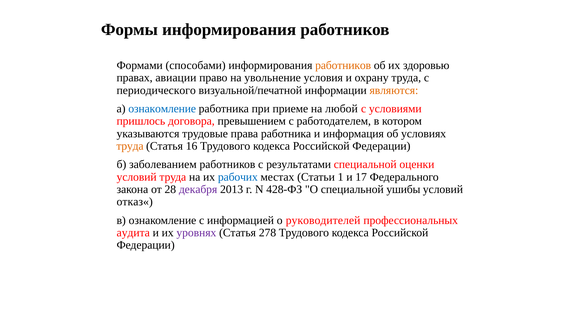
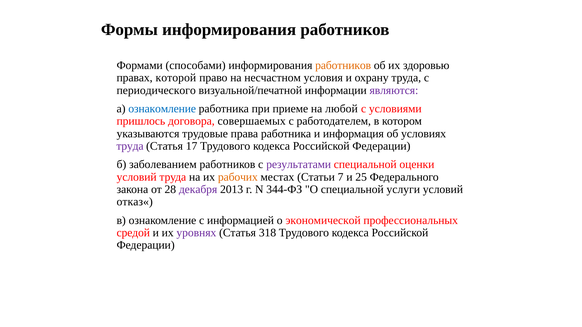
авиации: авиации -> которой
увольнение: увольнение -> несчастном
являются colour: orange -> purple
превышением: превышением -> совершаемых
труда at (130, 146) colour: orange -> purple
16: 16 -> 17
результатами colour: black -> purple
рабочих colour: blue -> orange
1: 1 -> 7
17: 17 -> 25
428-ФЗ: 428-ФЗ -> 344-ФЗ
ушибы: ушибы -> услуги
руководителей: руководителей -> экономической
аудита: аудита -> средой
278: 278 -> 318
